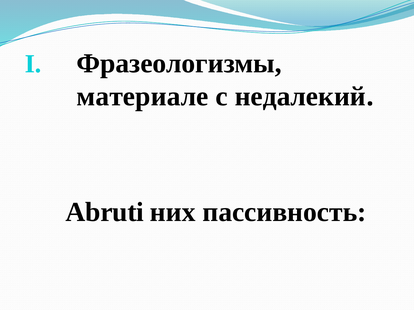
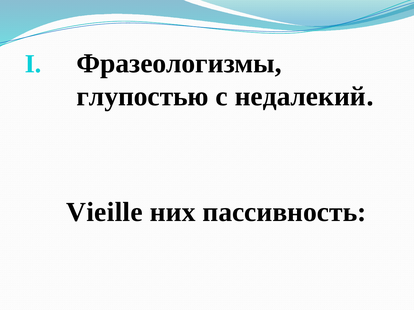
материале: материале -> глупостью
Abruti: Abruti -> Vieille
